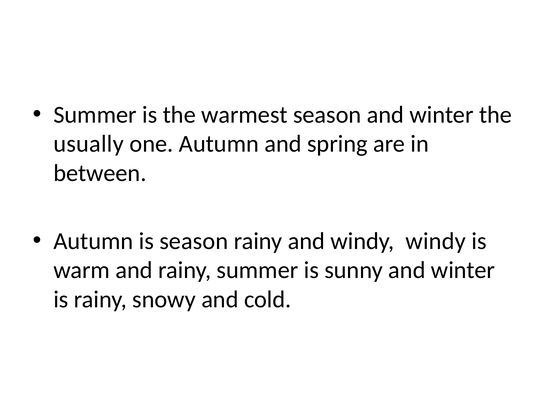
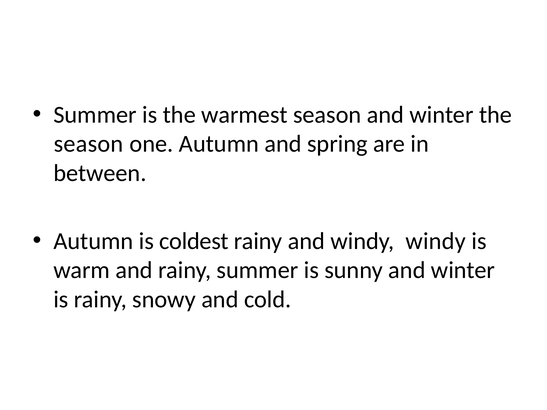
usually at (89, 144): usually -> season
is season: season -> coldest
